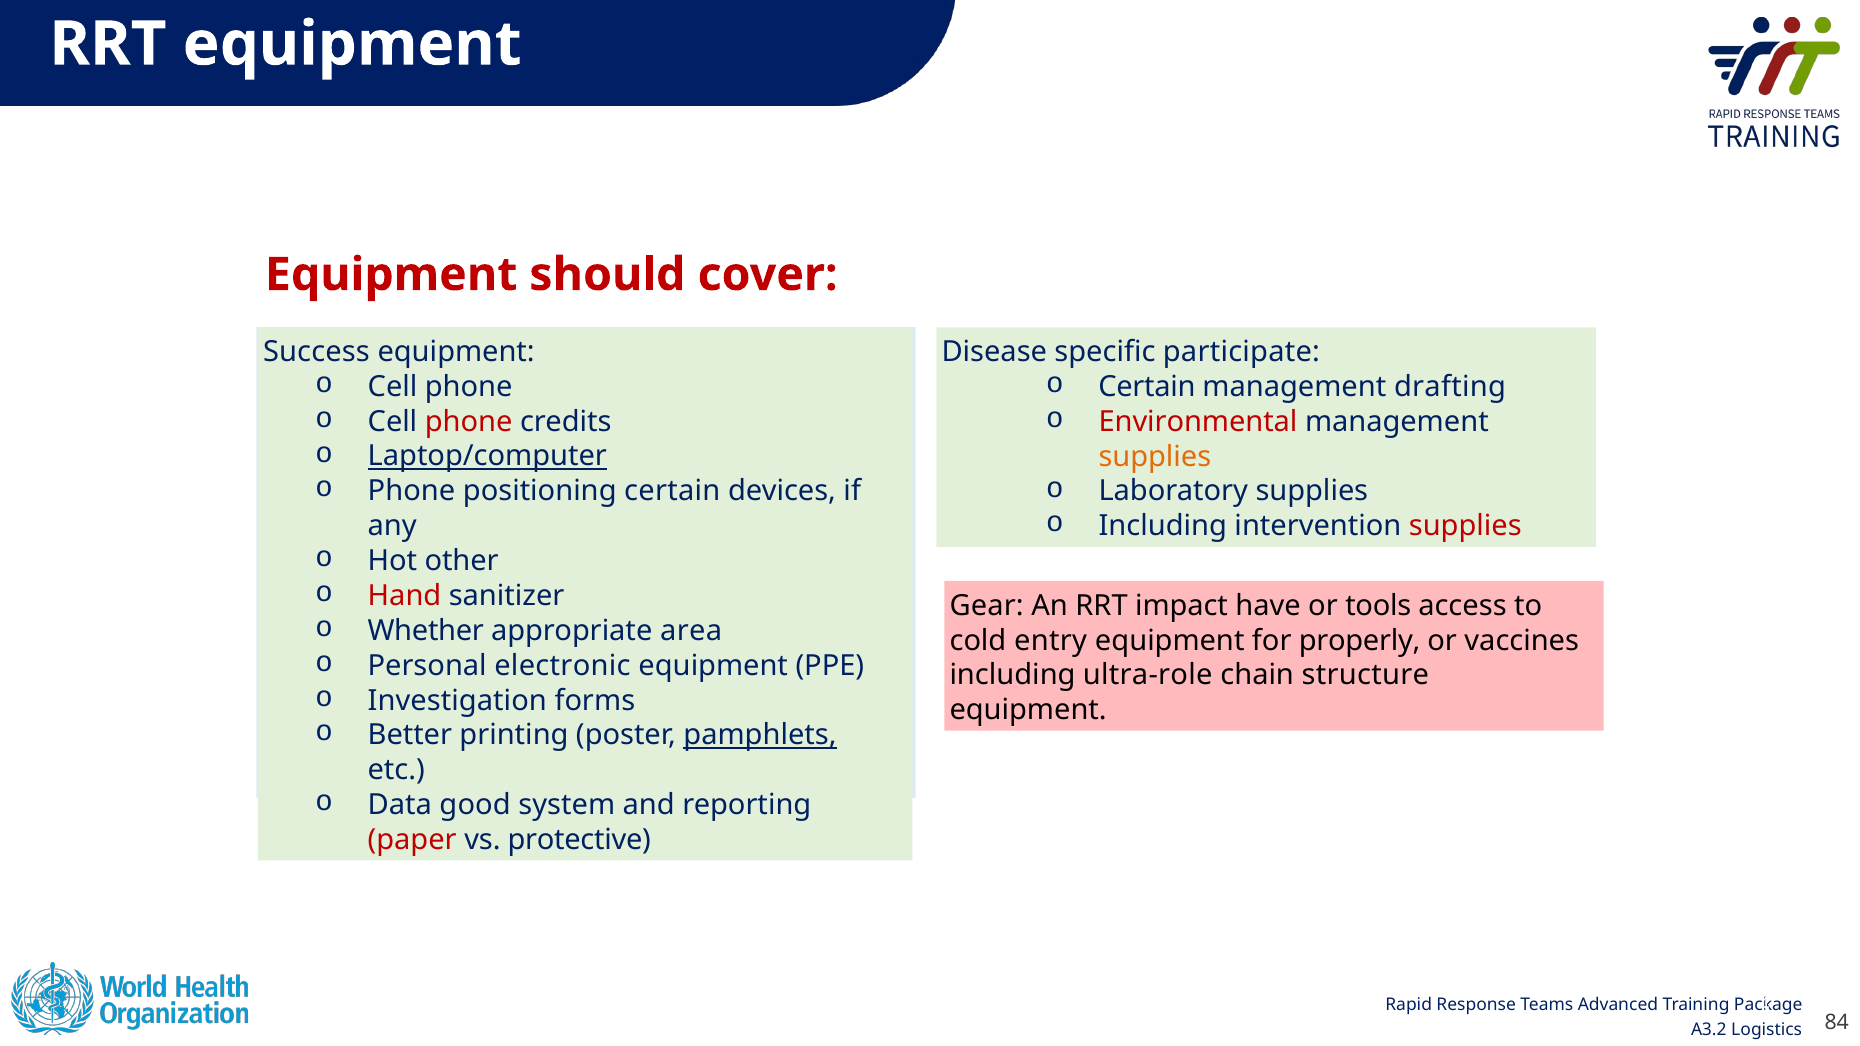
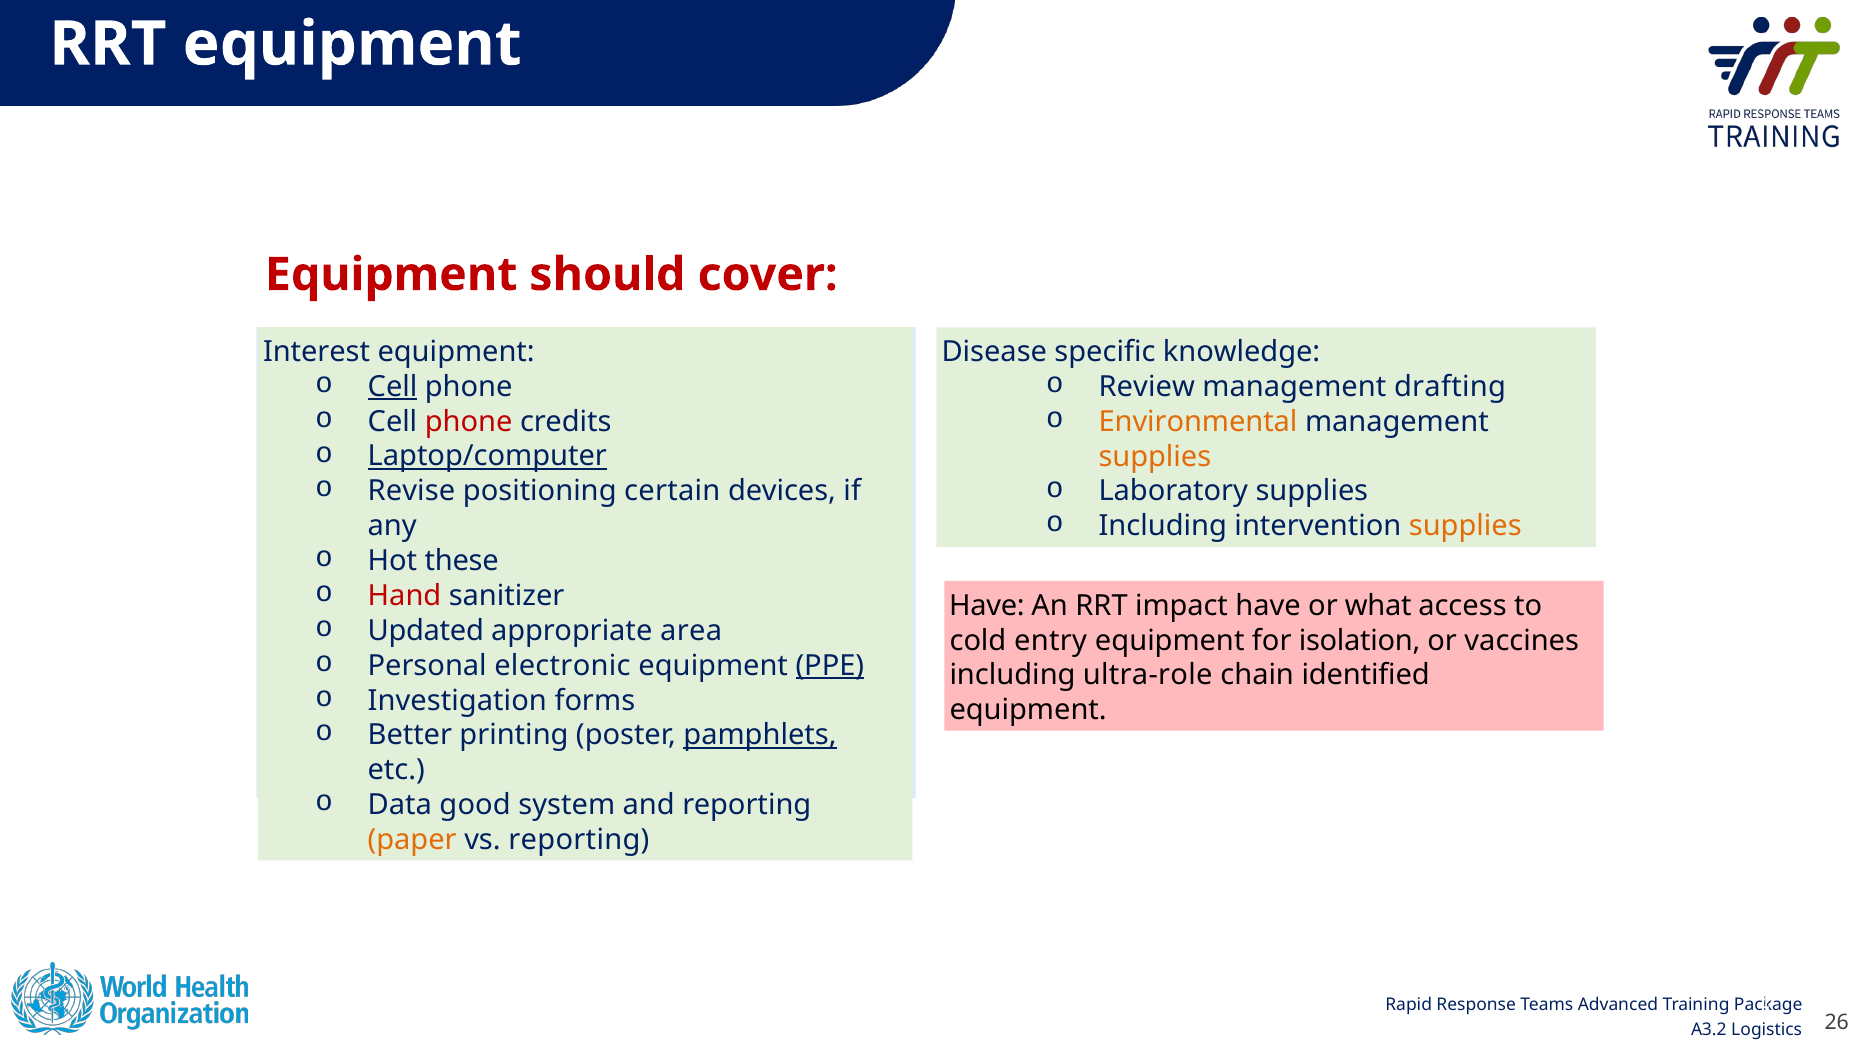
Success: Success -> Interest
participate: participate -> knowledge
Cell at (392, 387) underline: none -> present
Certain at (1147, 387): Certain -> Review
Environmental colour: red -> orange
Phone at (412, 491): Phone -> Revise
supplies at (1465, 526) colour: red -> orange
other: other -> these
Gear at (987, 606): Gear -> Have
tools: tools -> what
Whether: Whether -> Updated
properly: properly -> isolation
PPE underline: none -> present
structure: structure -> identified
paper colour: red -> orange
vs protective: protective -> reporting
84: 84 -> 26
